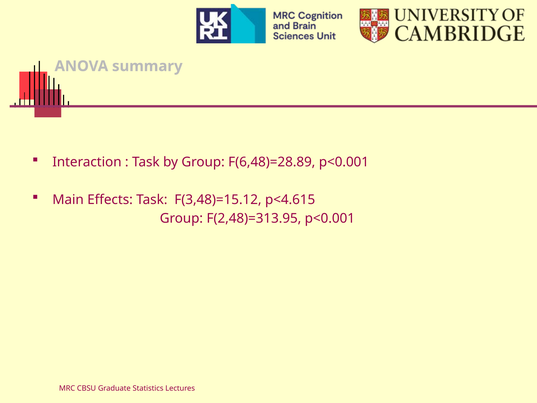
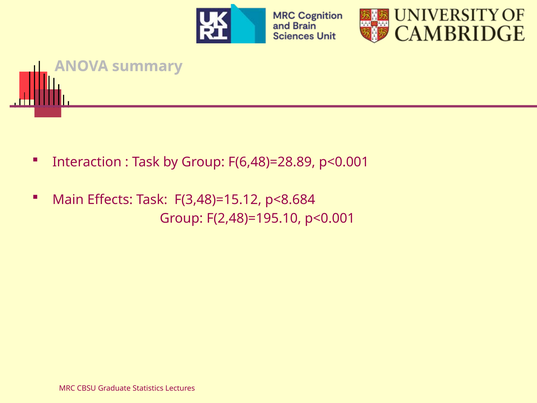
p<4.615: p<4.615 -> p<8.684
F(2,48)=313.95: F(2,48)=313.95 -> F(2,48)=195.10
